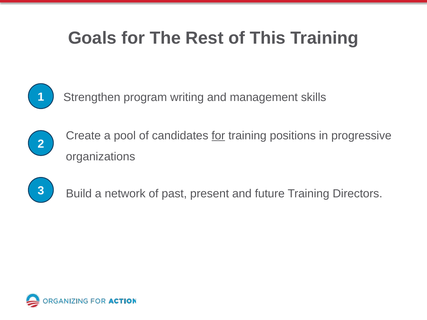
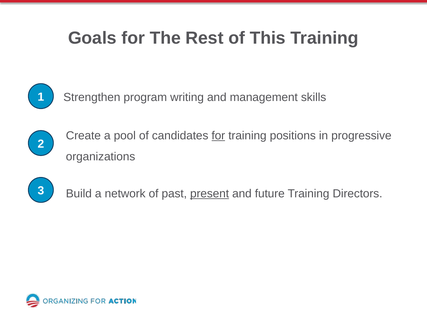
present underline: none -> present
